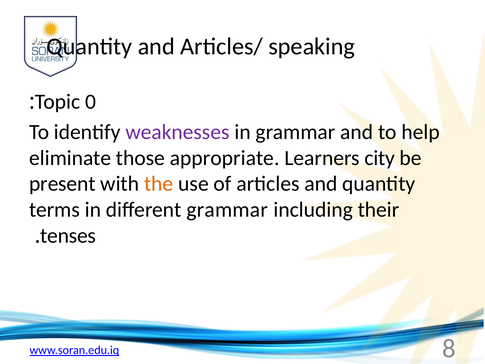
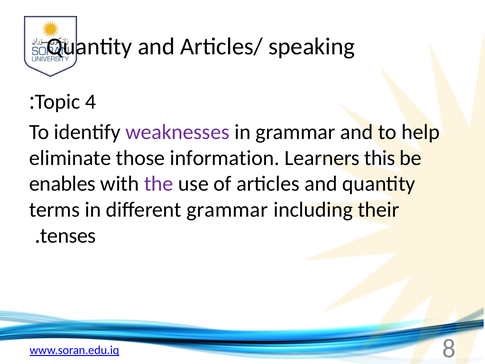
0: 0 -> 4
appropriate: appropriate -> information
city: city -> this
present: present -> enables
the colour: orange -> purple
